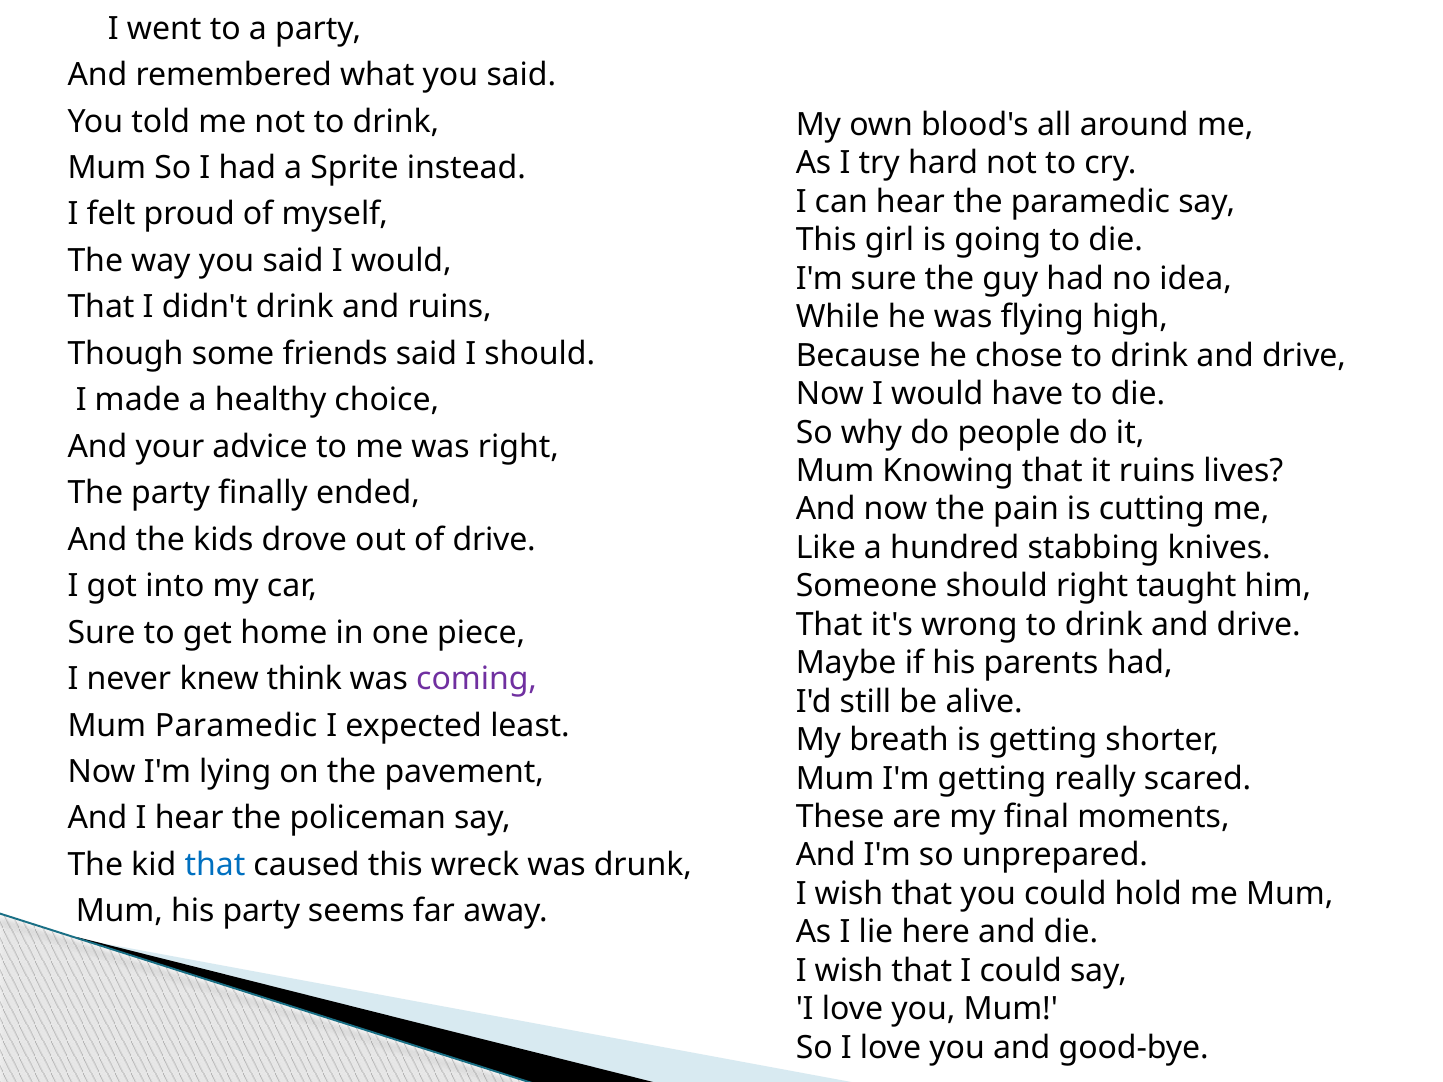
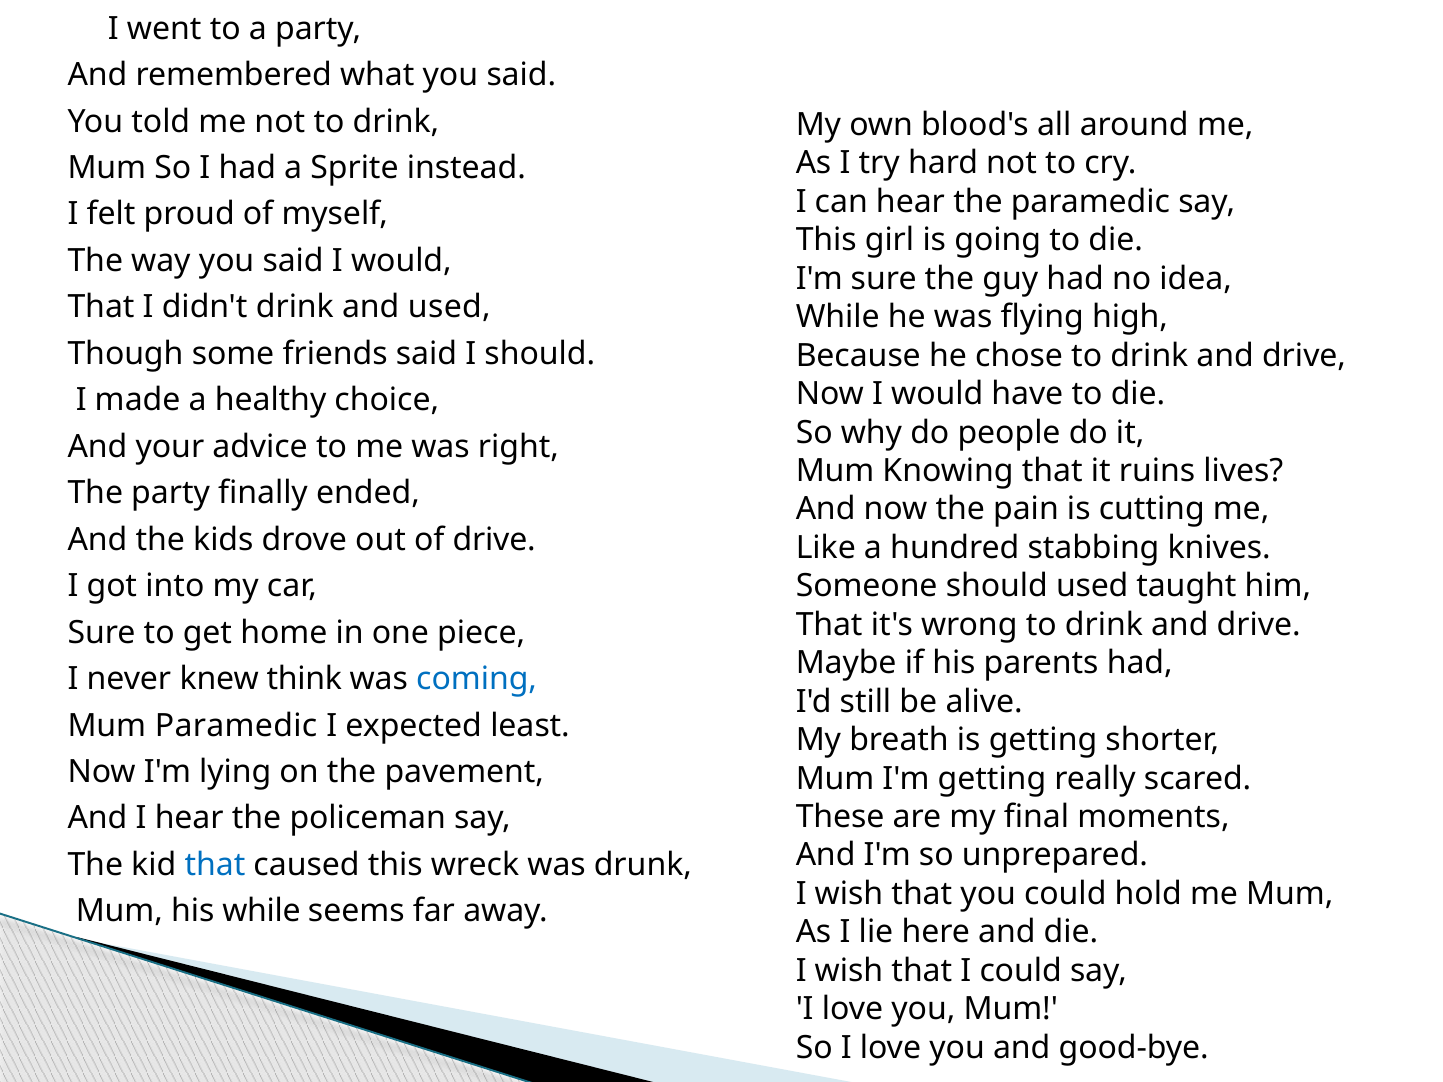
and ruins: ruins -> used
should right: right -> used
coming colour: purple -> blue
his party: party -> while
